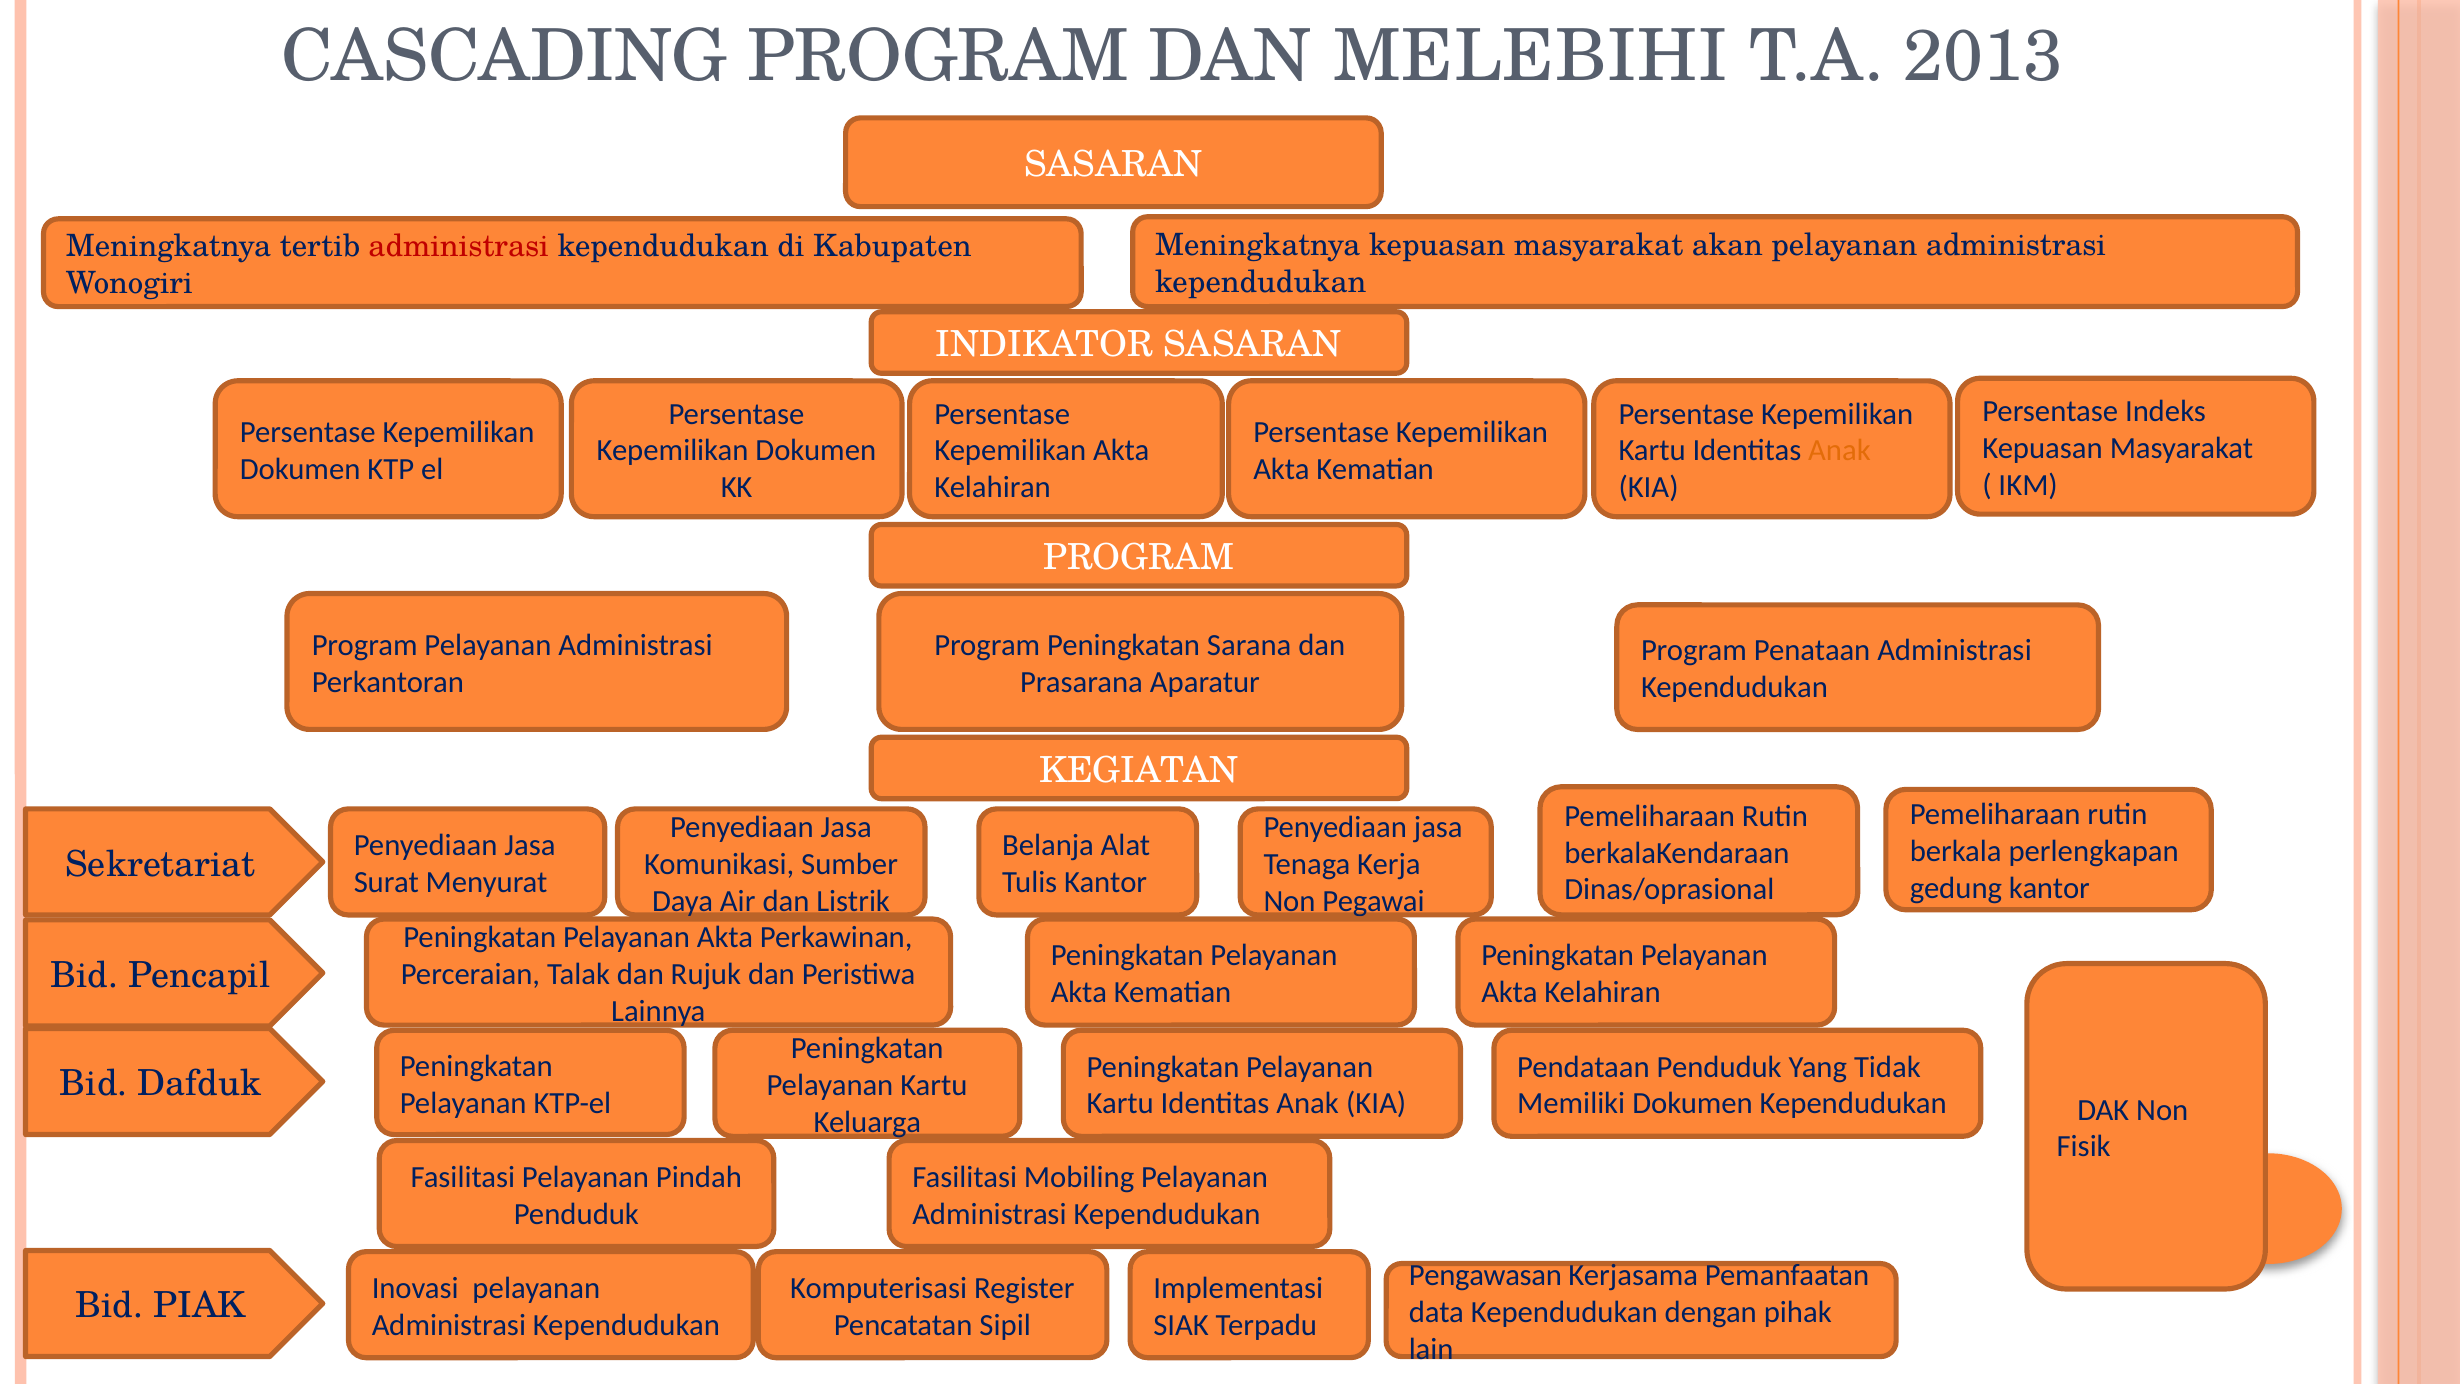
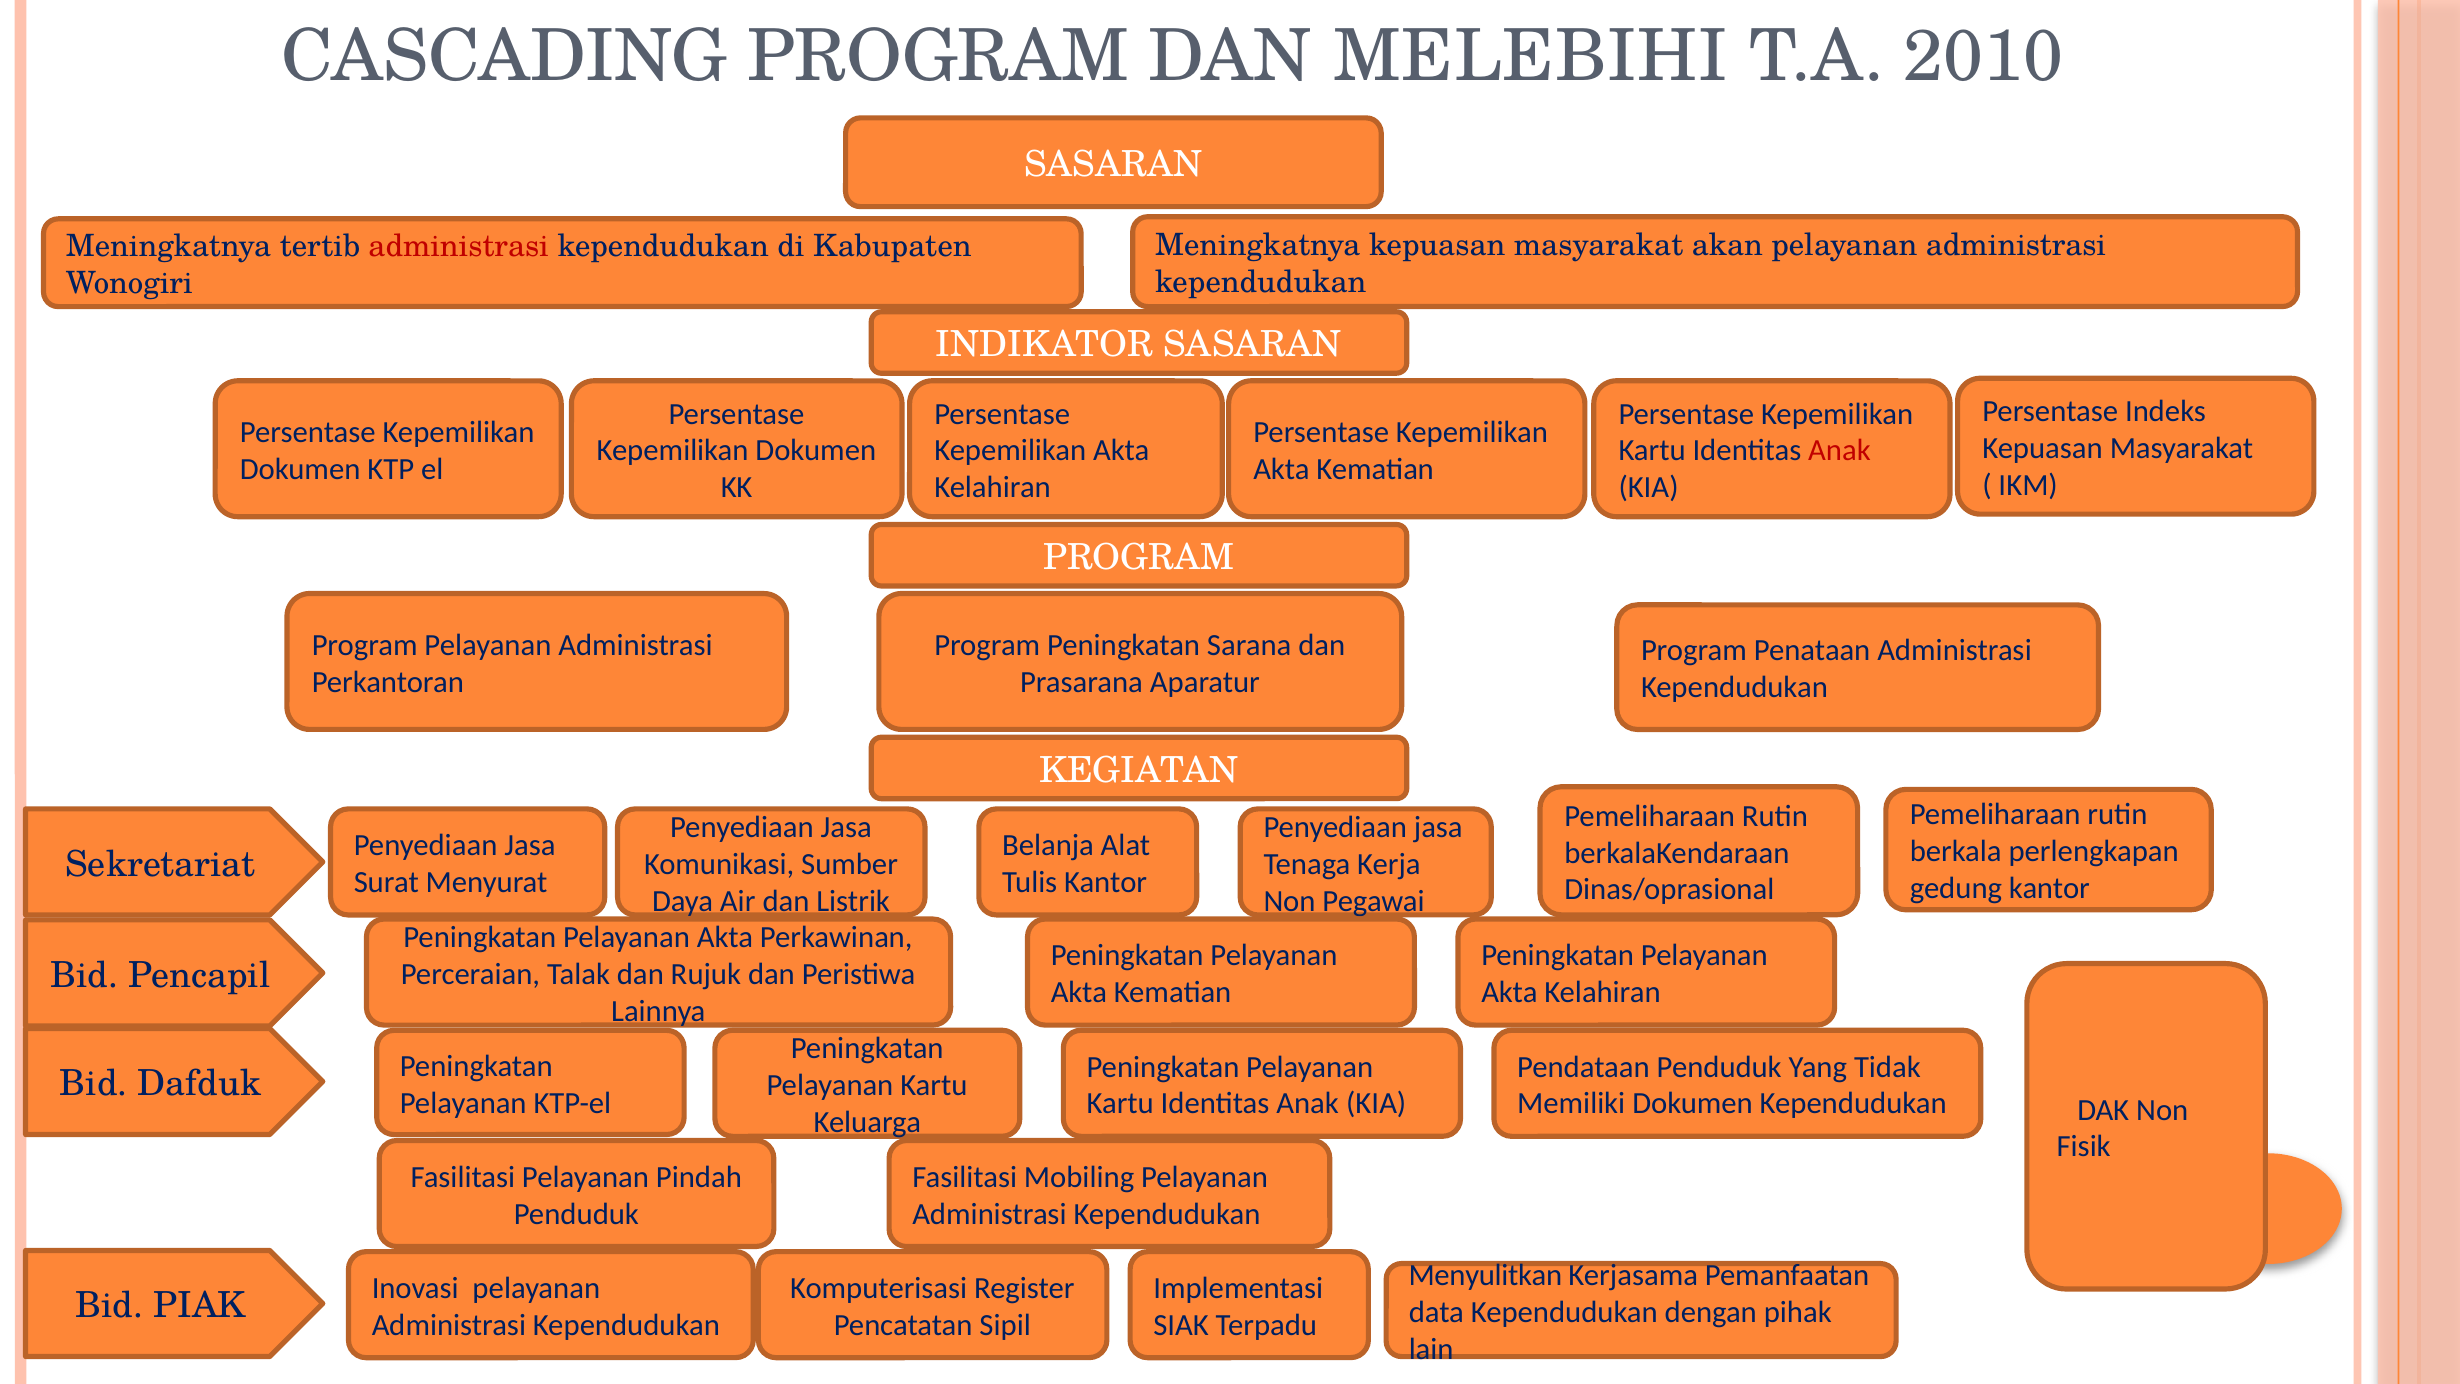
2013: 2013 -> 2010
Anak at (1839, 451) colour: orange -> red
Pengawasan: Pengawasan -> Menyulitkan
